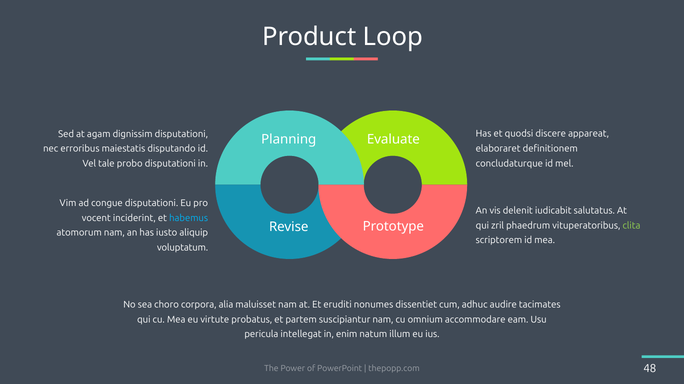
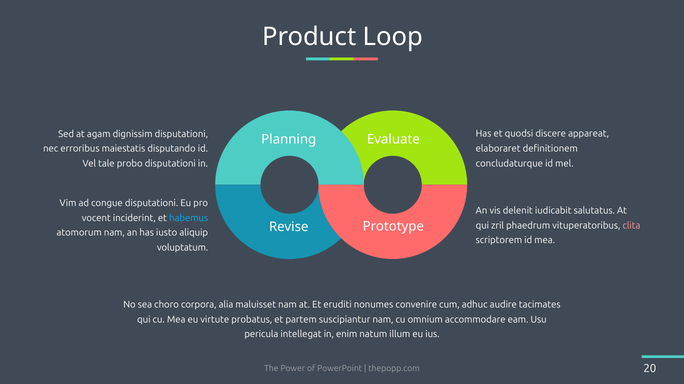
clita colour: light green -> pink
dissentiet: dissentiet -> convenire
48: 48 -> 20
